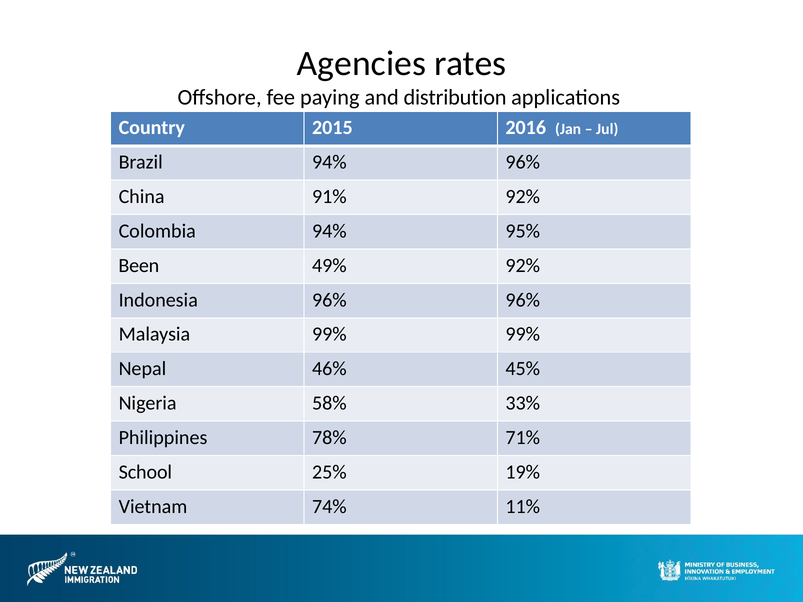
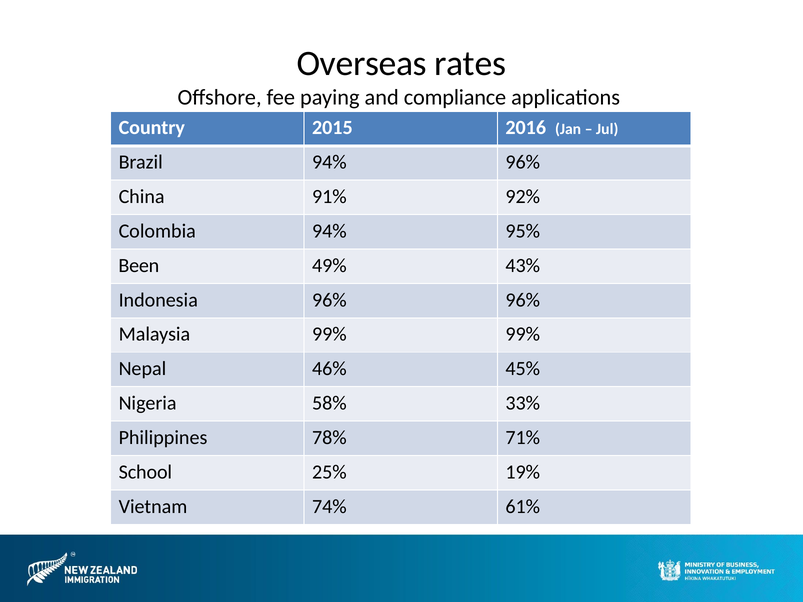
Agencies: Agencies -> Overseas
distribution: distribution -> compliance
49% 92%: 92% -> 43%
11%: 11% -> 61%
